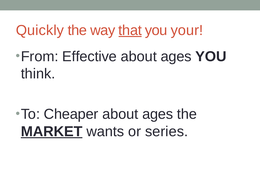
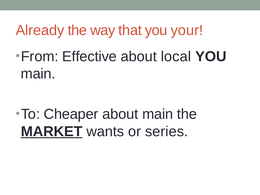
Quickly: Quickly -> Already
that underline: present -> none
ages at (176, 56): ages -> local
think at (38, 74): think -> main
ages at (158, 114): ages -> main
